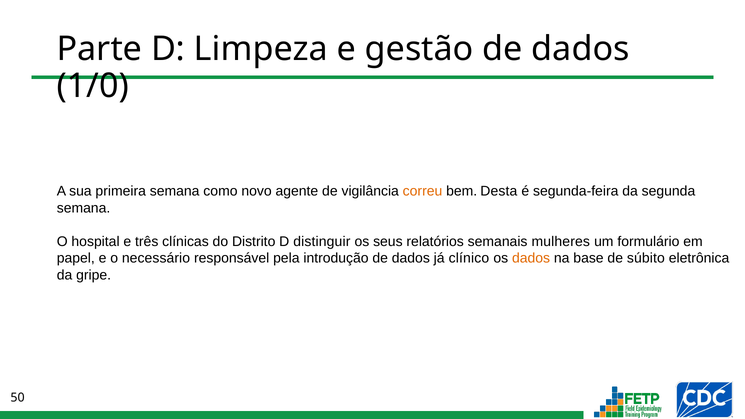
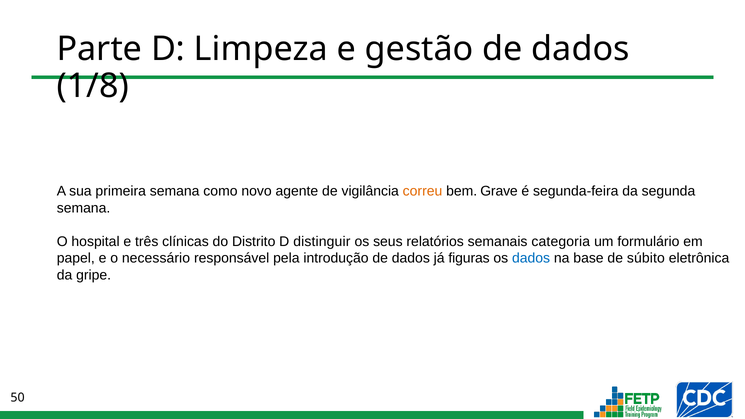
1/0: 1/0 -> 1/8
Desta: Desta -> Grave
mulheres: mulheres -> categoria
clínico: clínico -> figuras
dados at (531, 258) colour: orange -> blue
